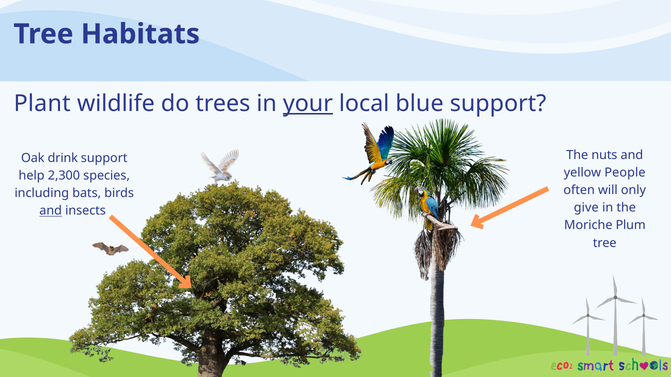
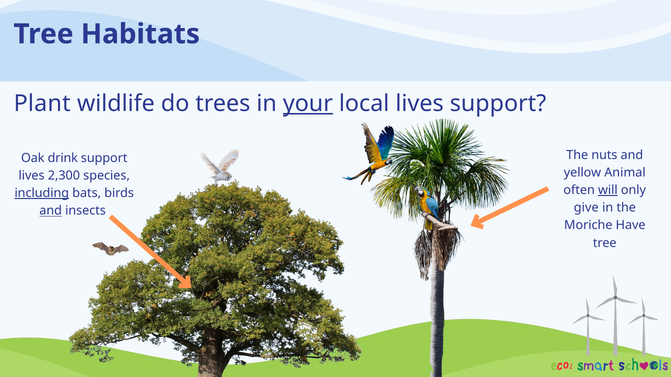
local blue: blue -> lives
People: People -> Animal
help at (32, 176): help -> lives
will underline: none -> present
including underline: none -> present
Plum: Plum -> Have
